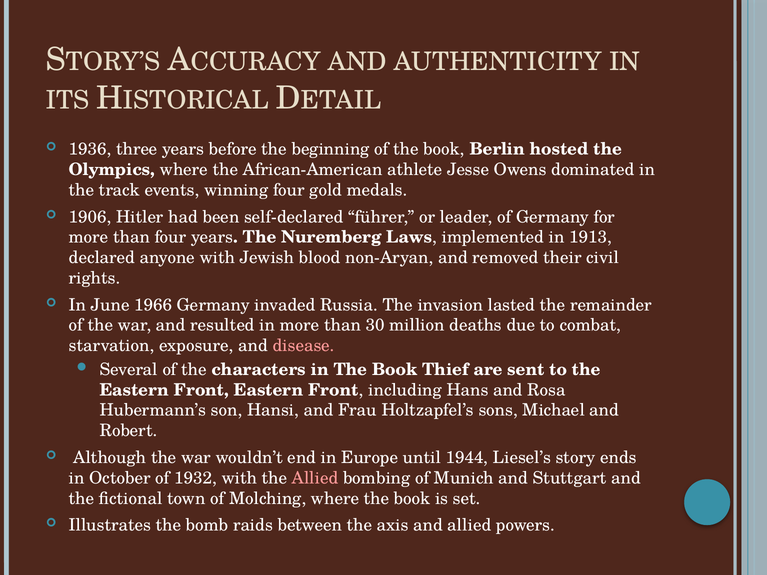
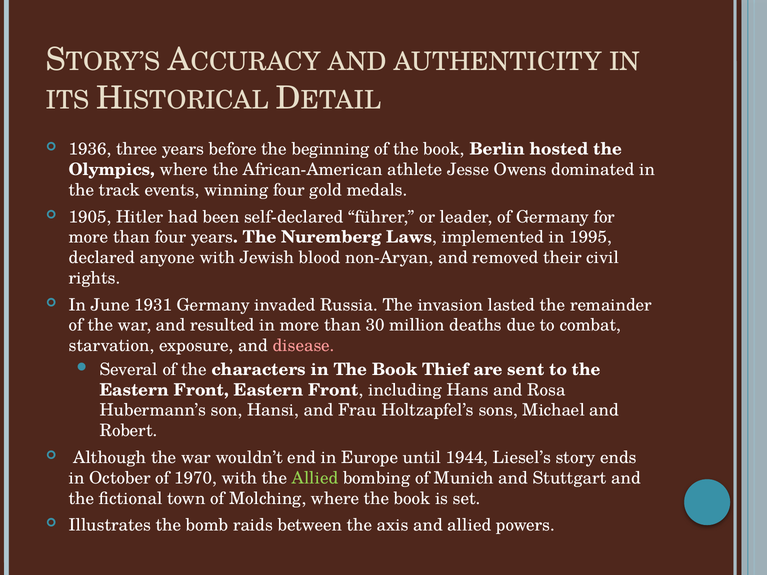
1906: 1906 -> 1905
1913: 1913 -> 1995
1966: 1966 -> 1931
1932: 1932 -> 1970
Allied at (315, 478) colour: pink -> light green
